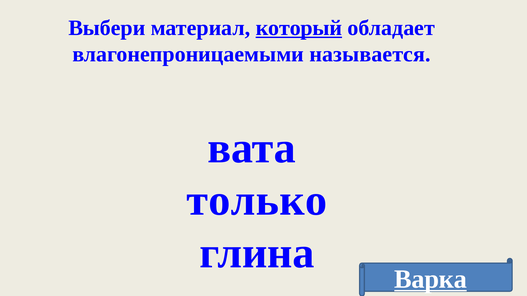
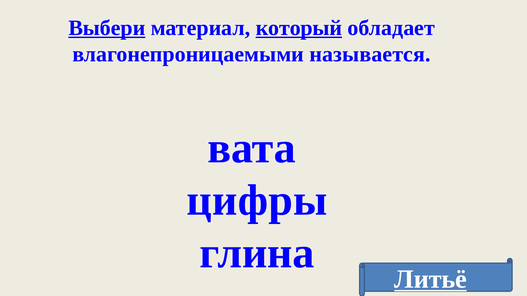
Выбери underline: none -> present
только: только -> цифры
Варка: Варка -> Литьё
